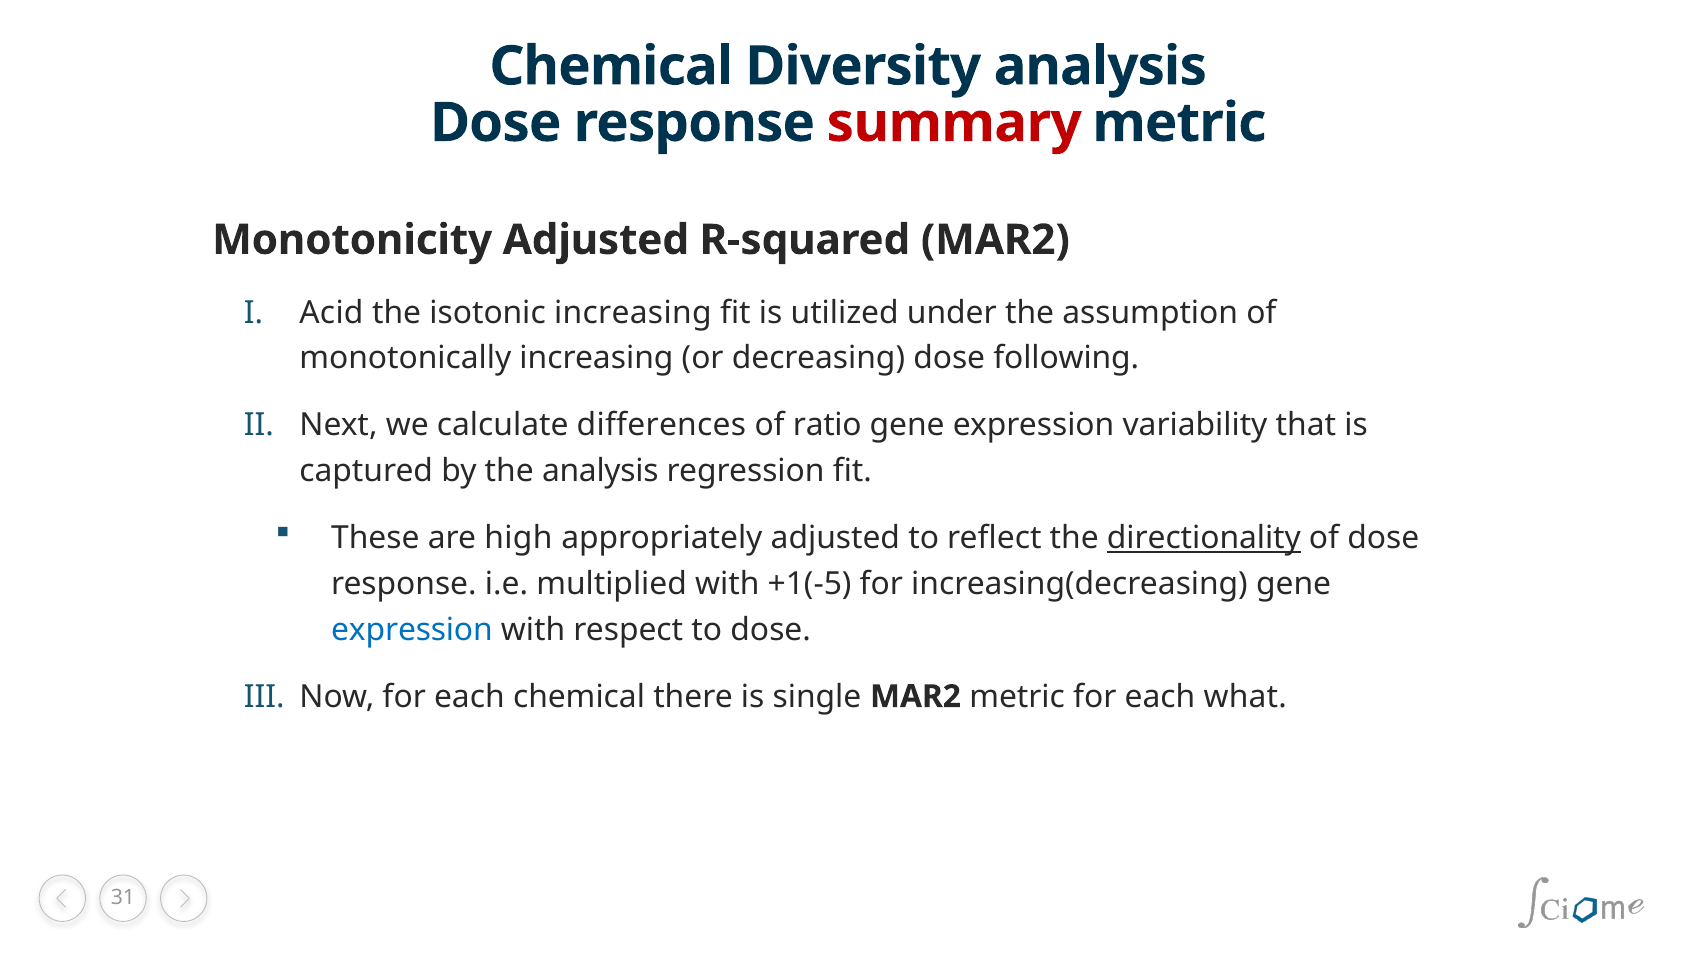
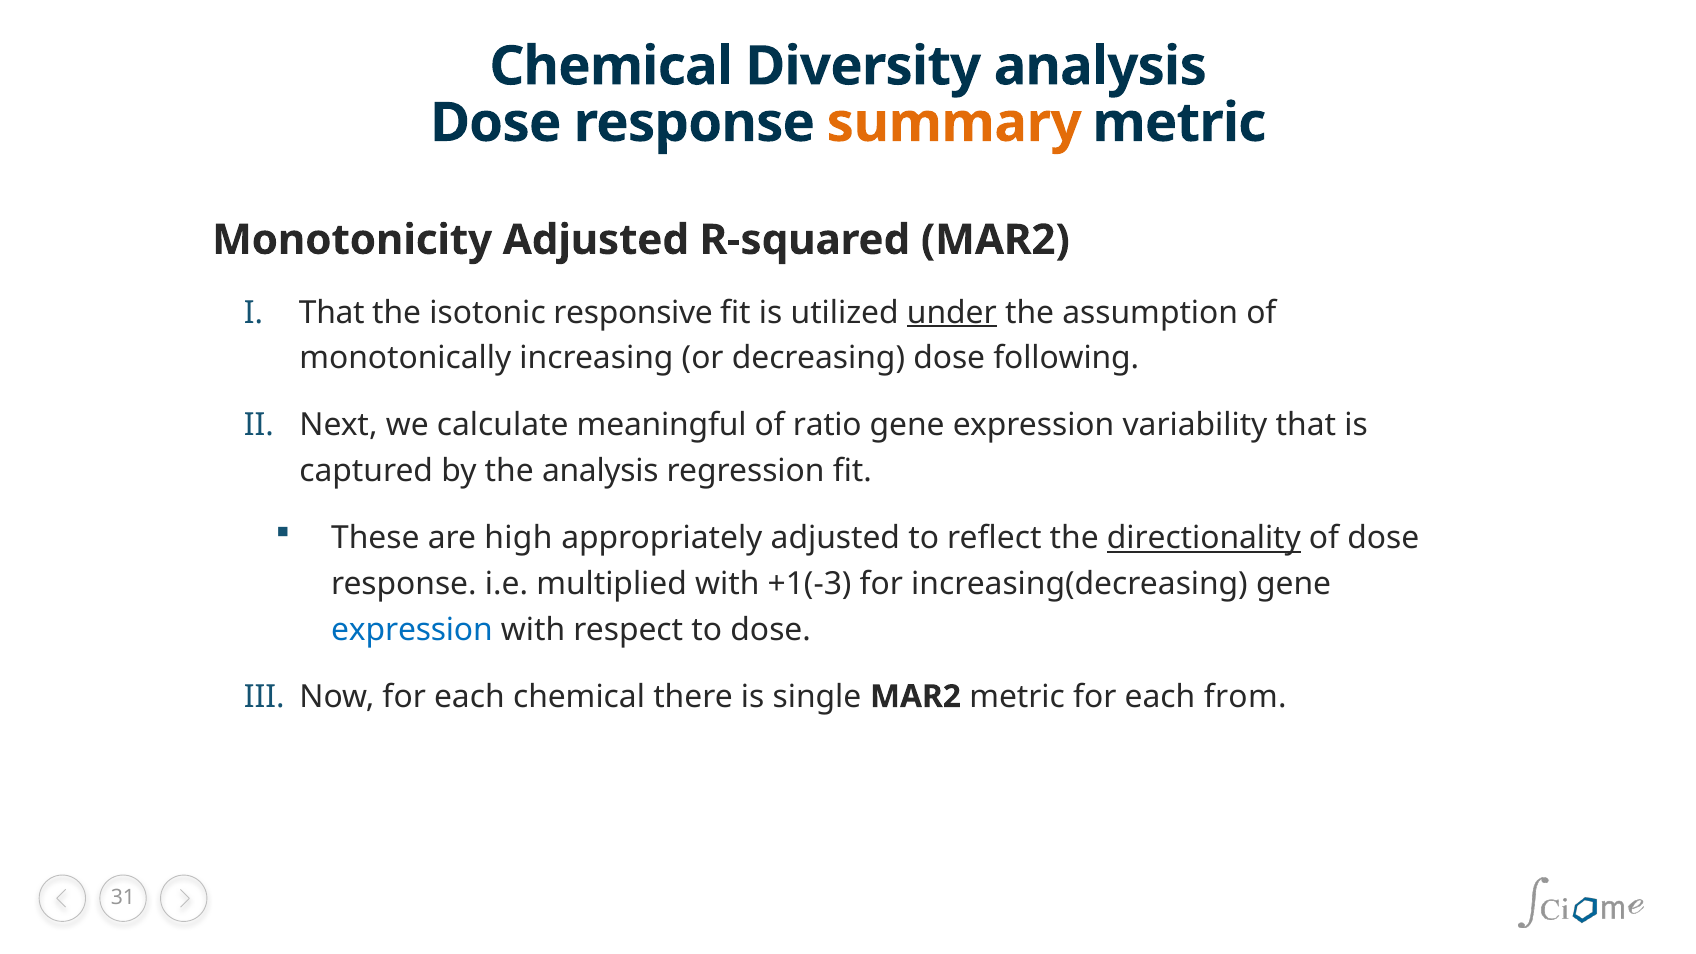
summary colour: red -> orange
Acid at (331, 313): Acid -> That
isotonic increasing: increasing -> responsive
under underline: none -> present
differences: differences -> meaningful
+1(-5: +1(-5 -> +1(-3
what: what -> from
